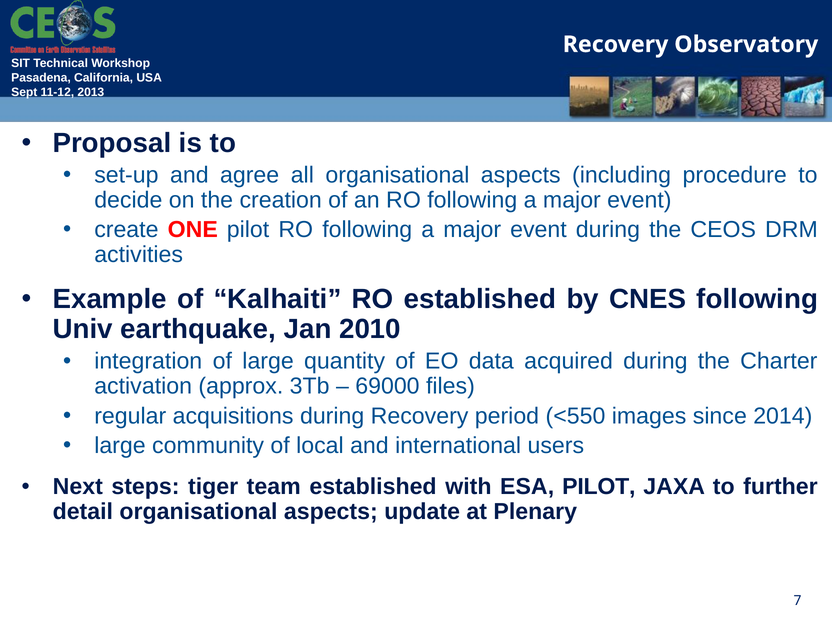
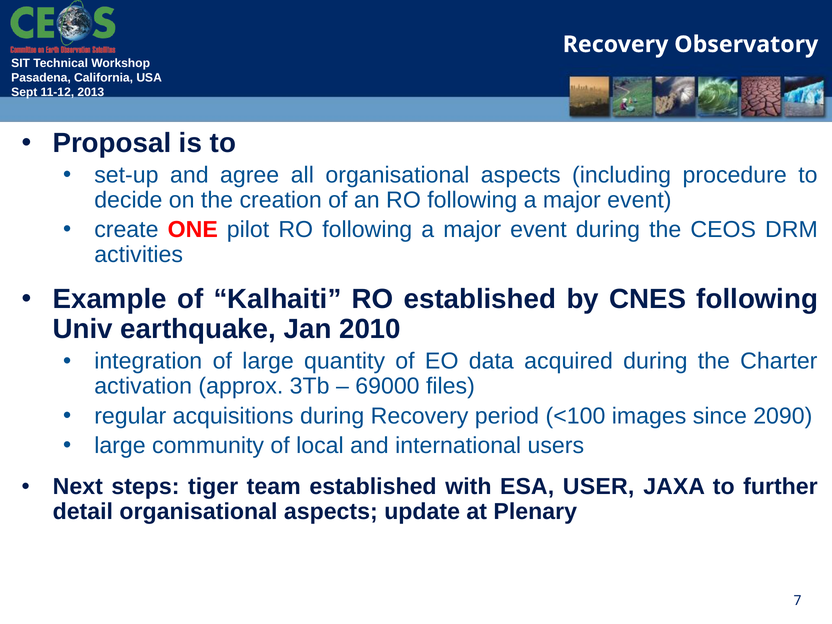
<550: <550 -> <100
2014: 2014 -> 2090
ESA PILOT: PILOT -> USER
